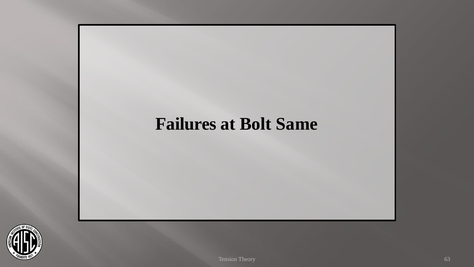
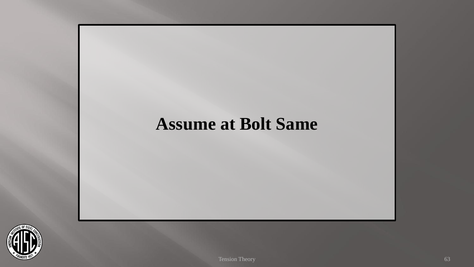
Failures: Failures -> Assume
